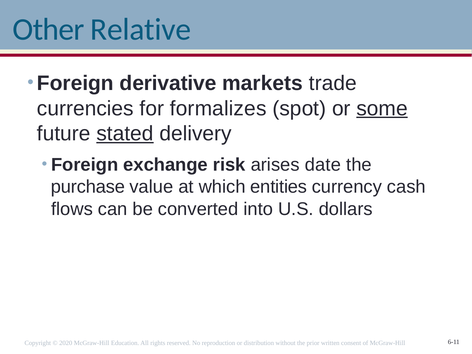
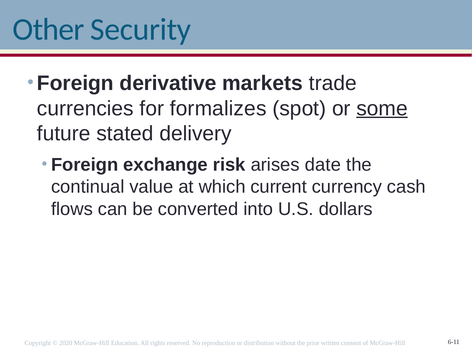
Relative: Relative -> Security
stated underline: present -> none
purchase: purchase -> continual
entities: entities -> current
